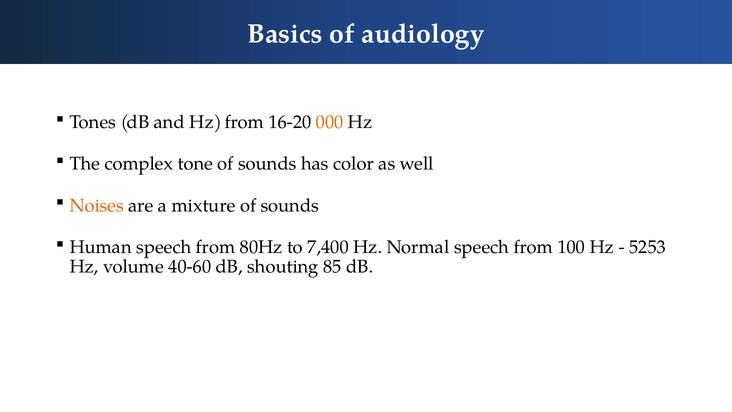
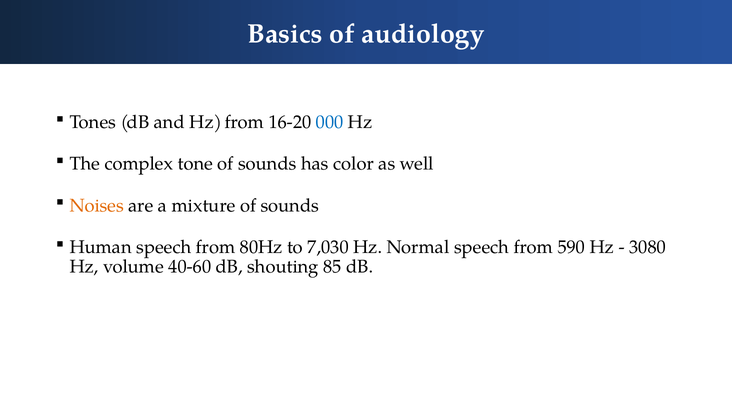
000 colour: orange -> blue
7,400: 7,400 -> 7,030
100: 100 -> 590
5253: 5253 -> 3080
